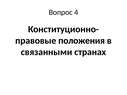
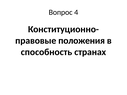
связанными: связанными -> способность
